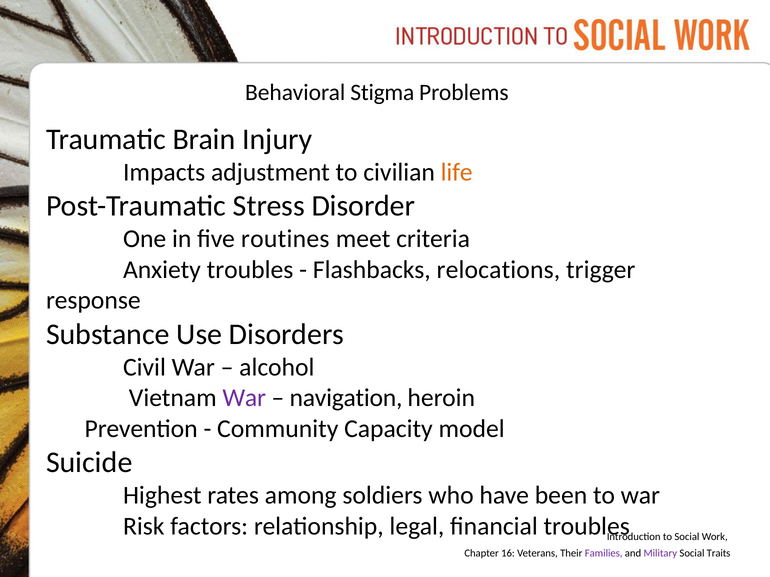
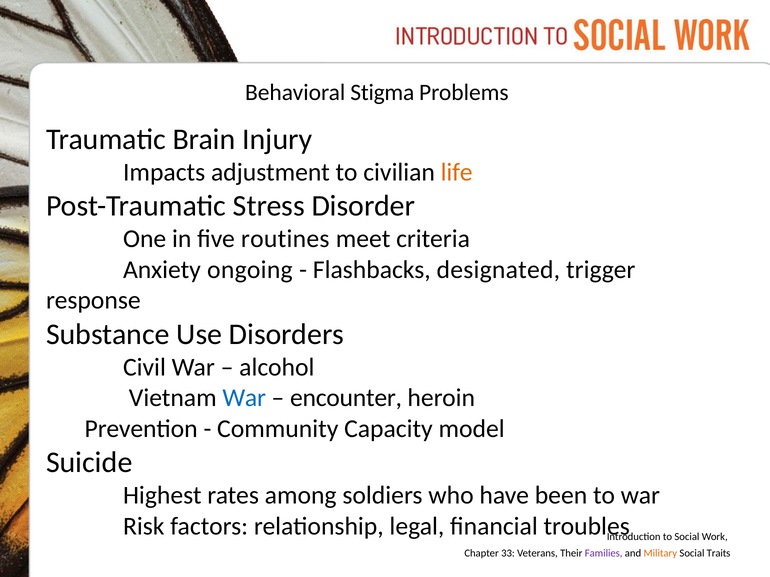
Anxiety troubles: troubles -> ongoing
relocations: relocations -> designated
War at (244, 398) colour: purple -> blue
navigation: navigation -> encounter
16: 16 -> 33
Military colour: purple -> orange
